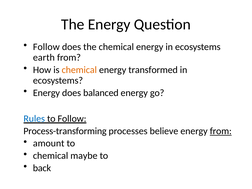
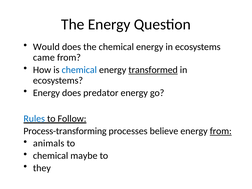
Follow at (46, 47): Follow -> Would
earth: earth -> came
chemical at (79, 70) colour: orange -> blue
transformed underline: none -> present
balanced: balanced -> predator
amount: amount -> animals
back: back -> they
